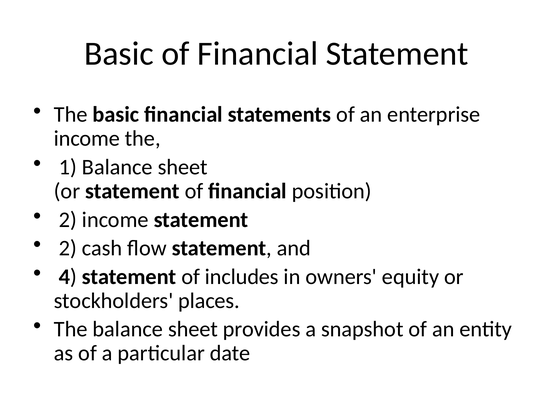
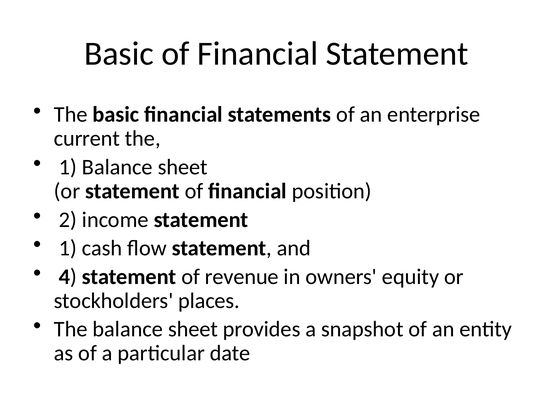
income at (87, 139): income -> current
2 at (68, 248): 2 -> 1
includes: includes -> revenue
